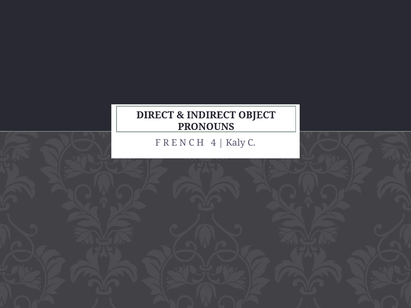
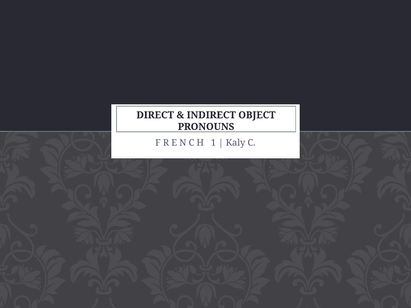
4: 4 -> 1
